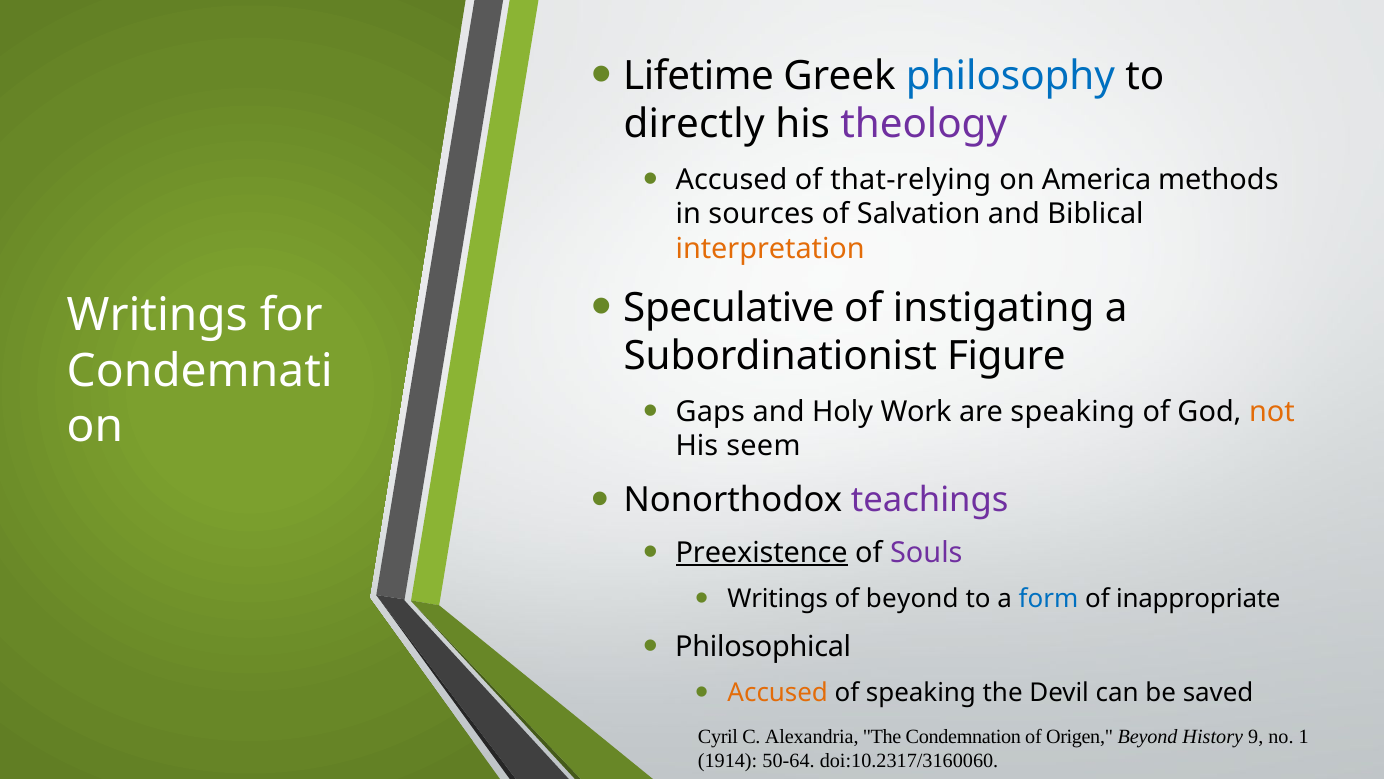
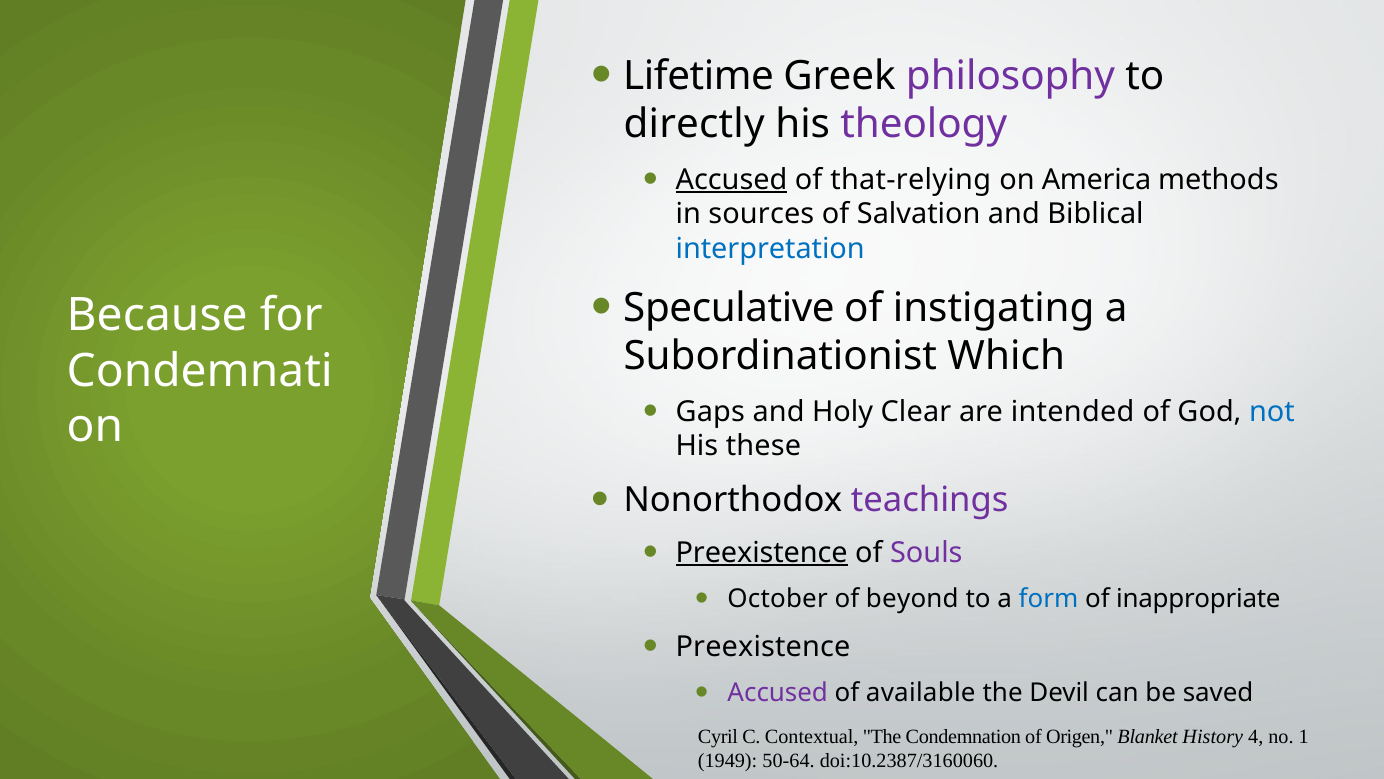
philosophy colour: blue -> purple
Accused at (732, 180) underline: none -> present
interpretation colour: orange -> blue
Writings at (157, 315): Writings -> Because
Figure: Figure -> Which
Work: Work -> Clear
are speaking: speaking -> intended
not colour: orange -> blue
seem: seem -> these
Writings at (778, 599): Writings -> October
Philosophical at (763, 646): Philosophical -> Preexistence
Accused at (778, 693) colour: orange -> purple
of speaking: speaking -> available
Alexandria: Alexandria -> Contextual
Origen Beyond: Beyond -> Blanket
9: 9 -> 4
1914: 1914 -> 1949
doi:10.2317/3160060: doi:10.2317/3160060 -> doi:10.2387/3160060
